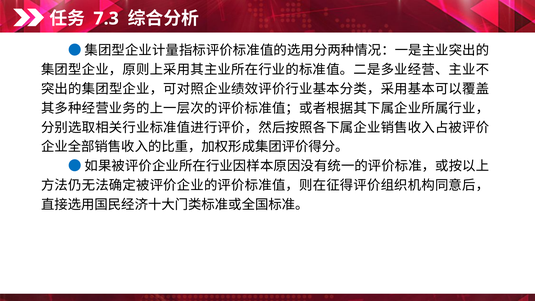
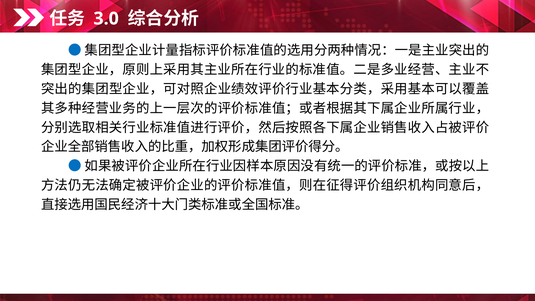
7.3: 7.3 -> 3.0
